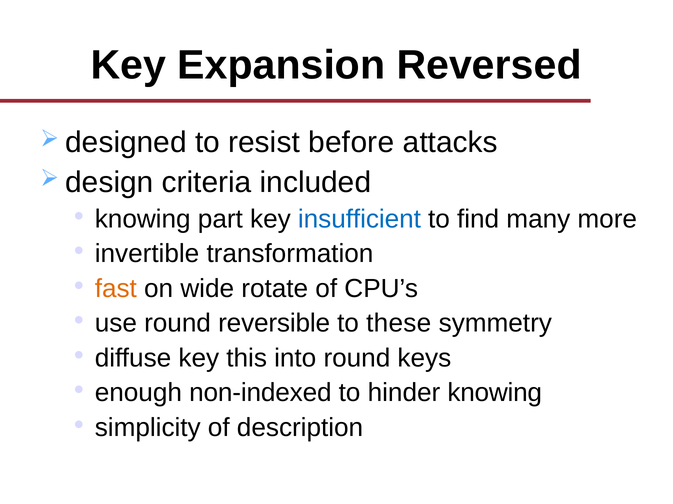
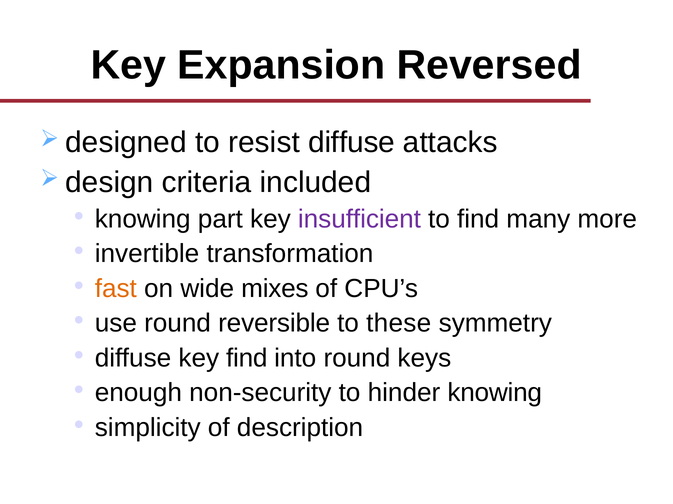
resist before: before -> diffuse
insufficient colour: blue -> purple
rotate: rotate -> mixes
key this: this -> find
non-indexed: non-indexed -> non-security
